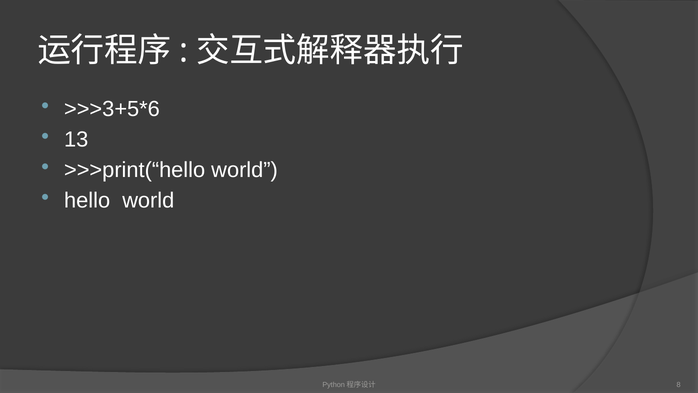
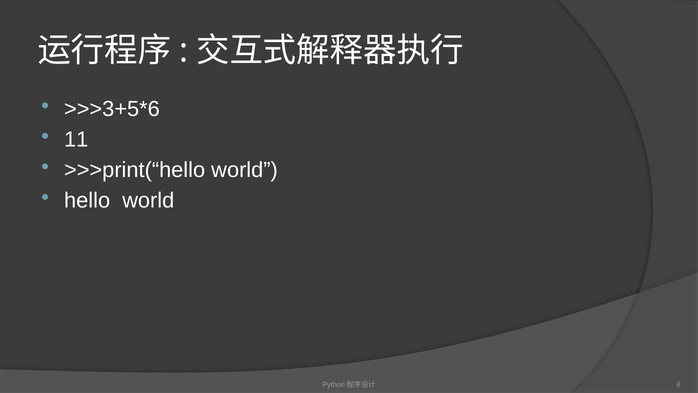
13: 13 -> 11
